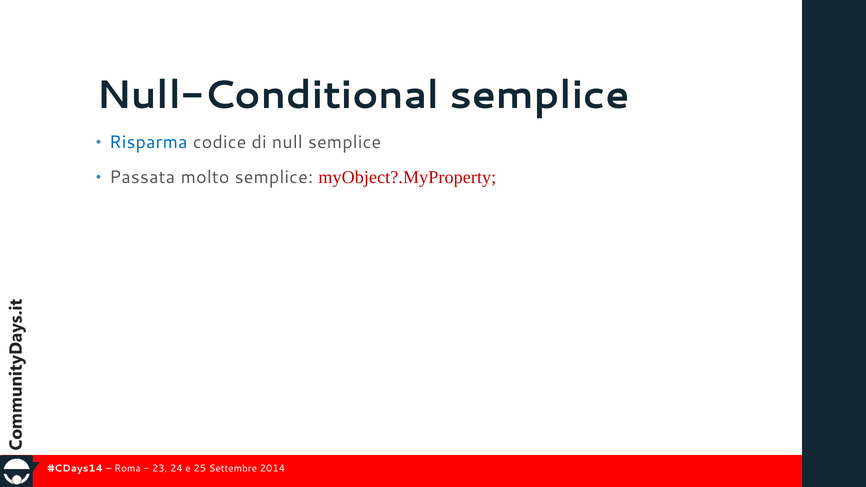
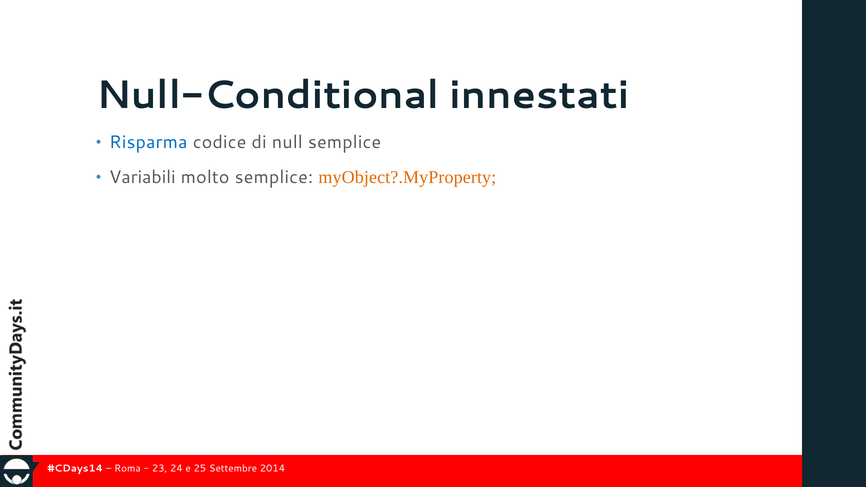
Null-Conditional semplice: semplice -> innestati
Passata: Passata -> Variabili
myObject?.MyProperty colour: red -> orange
